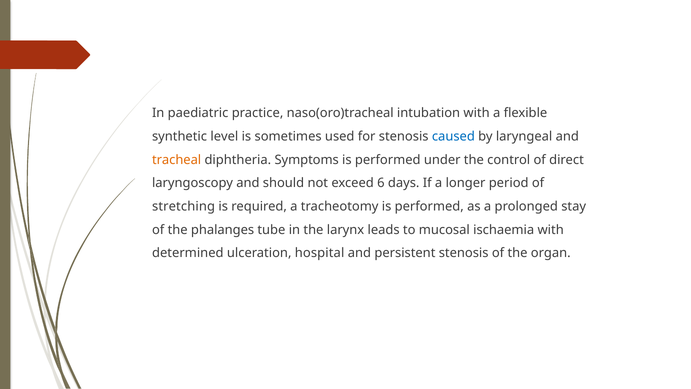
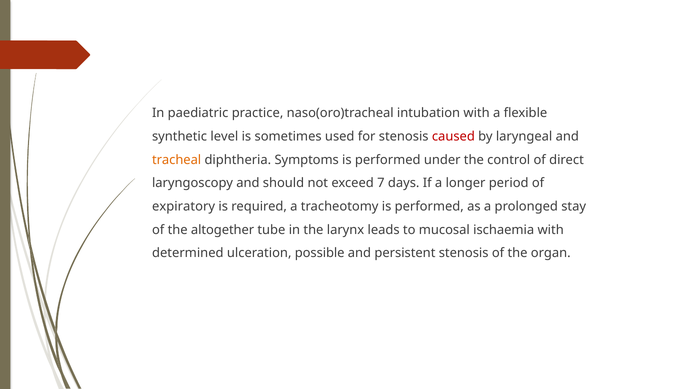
caused colour: blue -> red
6: 6 -> 7
stretching: stretching -> expiratory
phalanges: phalanges -> altogether
hospital: hospital -> possible
